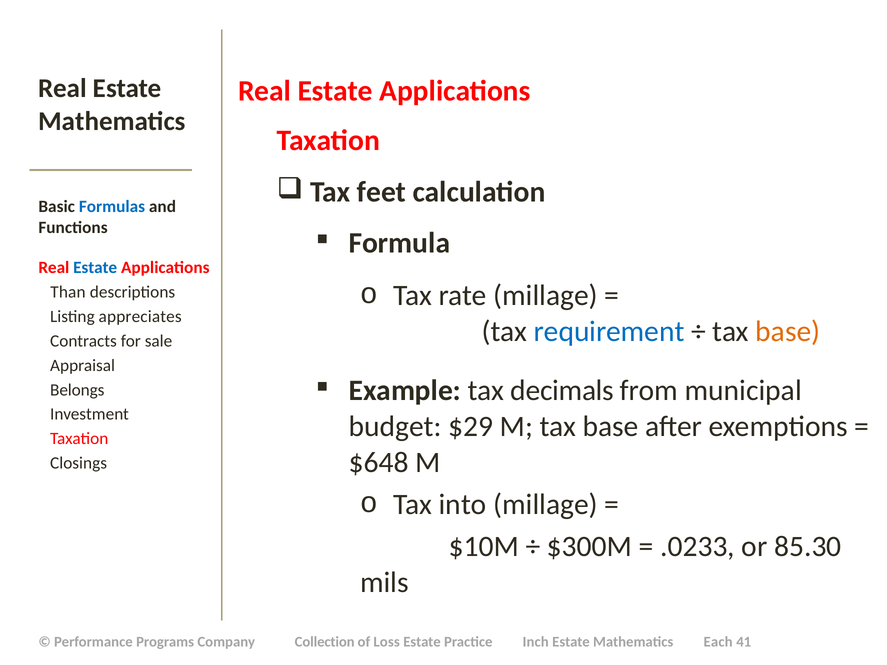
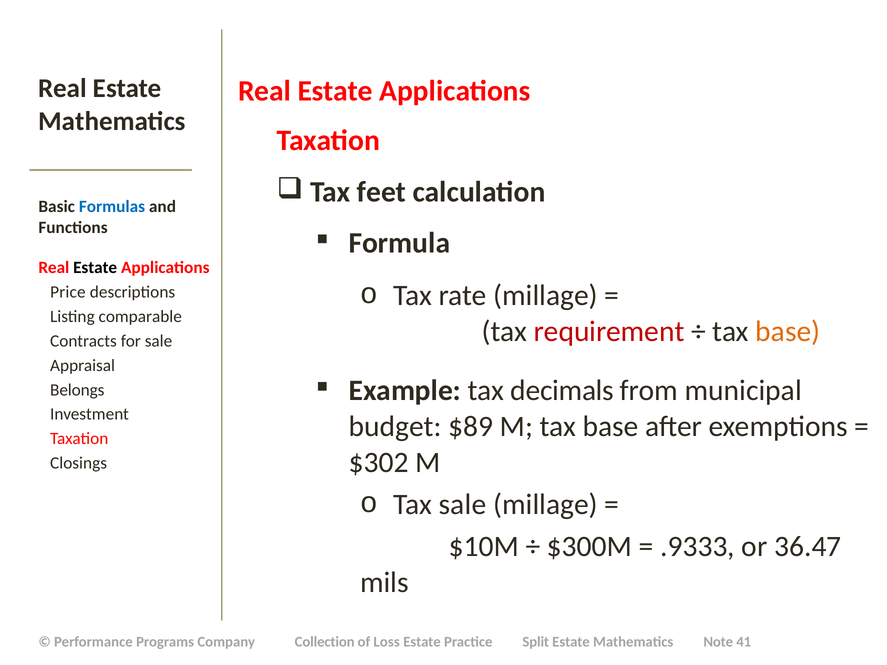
Estate at (95, 268) colour: blue -> black
Than: Than -> Price
appreciates: appreciates -> comparable
requirement colour: blue -> red
$29: $29 -> $89
$648: $648 -> $302
Tax into: into -> sale
.0233: .0233 -> .9333
85.30: 85.30 -> 36.47
Inch: Inch -> Split
Each: Each -> Note
